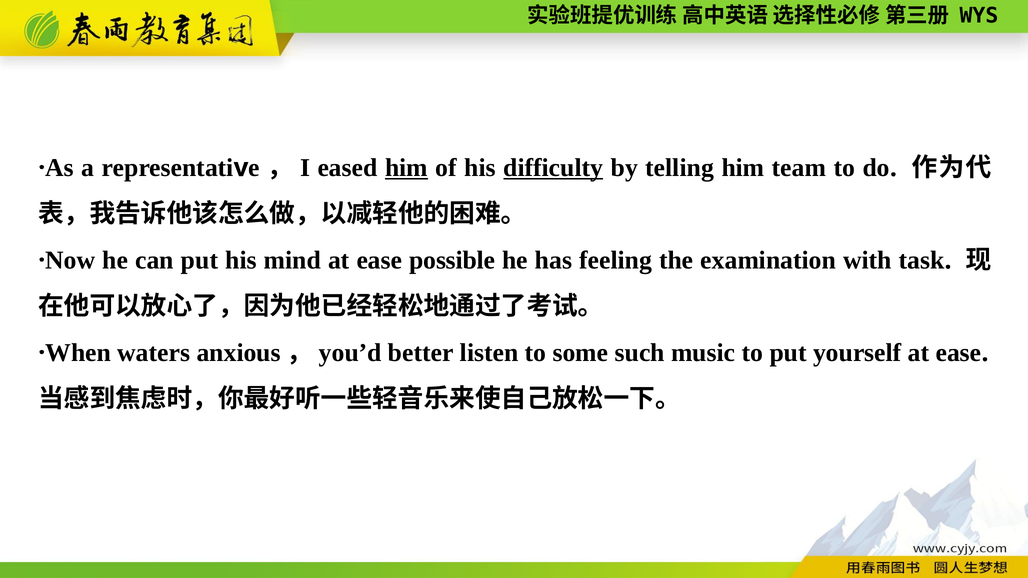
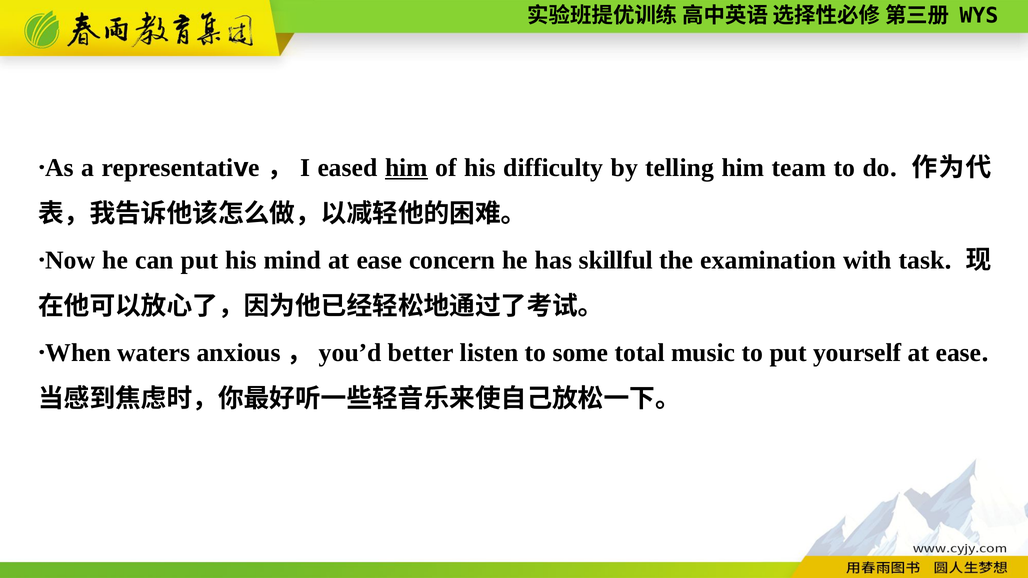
difficulty underline: present -> none
possible: possible -> concern
feeling: feeling -> skillful
such: such -> total
